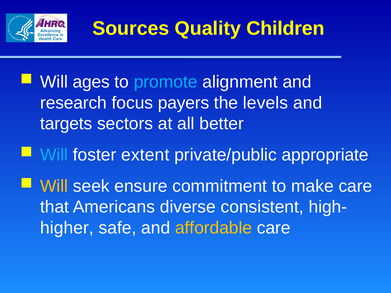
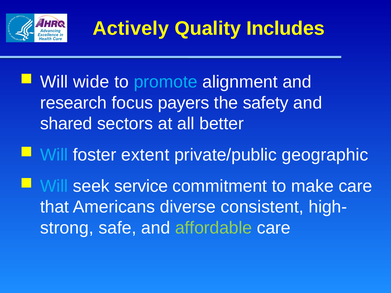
Sources: Sources -> Actively
Children: Children -> Includes
ages: ages -> wide
levels: levels -> safety
targets: targets -> shared
appropriate: appropriate -> geographic
Will at (54, 186) colour: yellow -> light blue
ensure: ensure -> service
higher: higher -> strong
affordable colour: yellow -> light green
